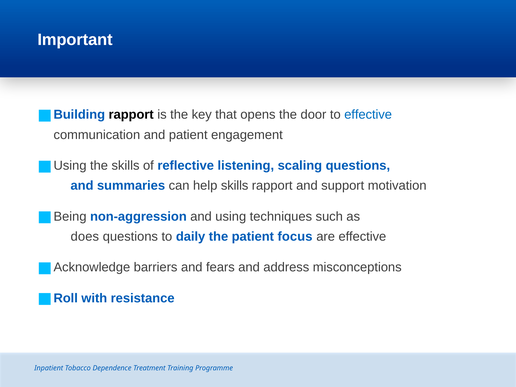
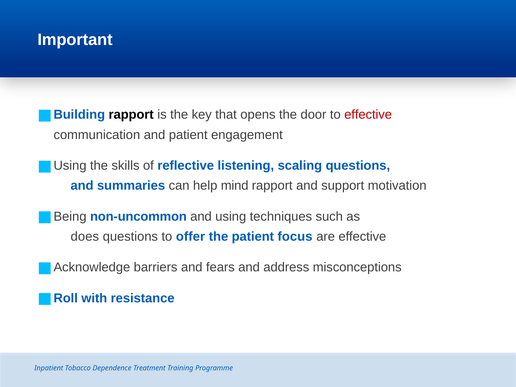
effective at (368, 115) colour: blue -> red
help skills: skills -> mind
non-aggression: non-aggression -> non-uncommon
daily: daily -> offer
